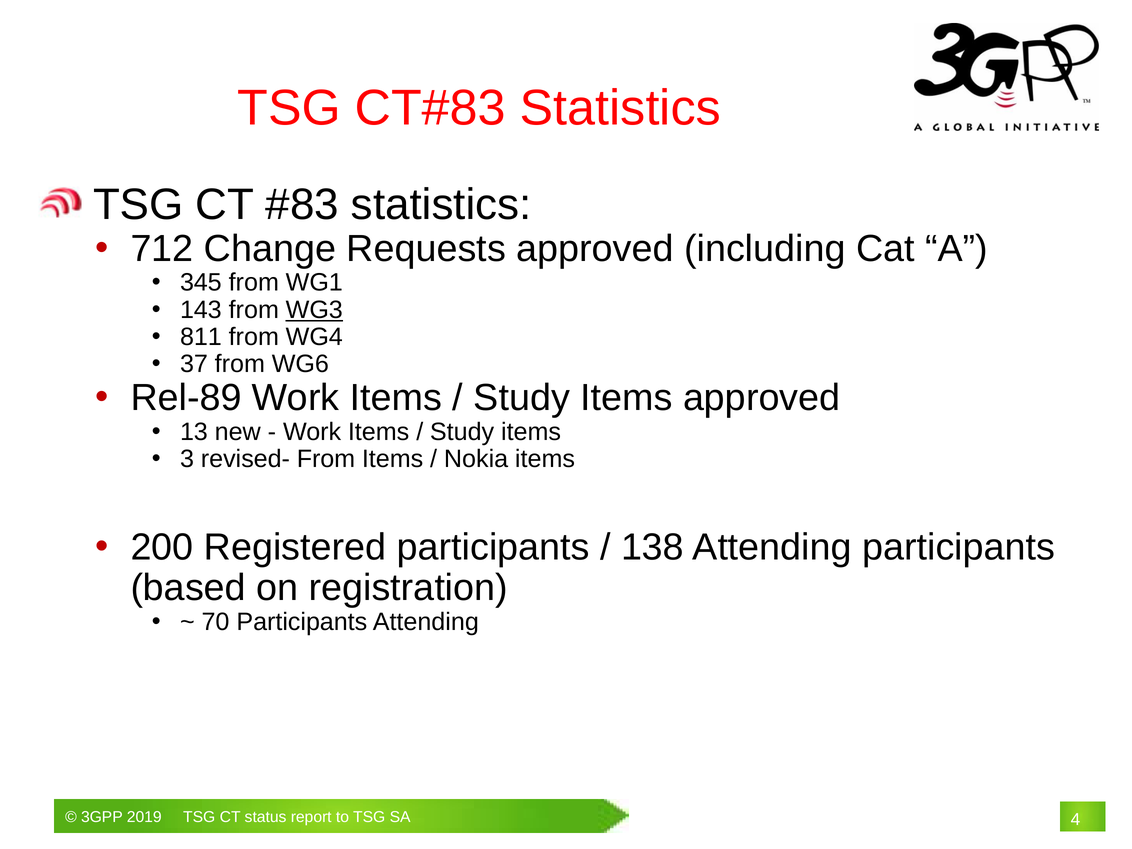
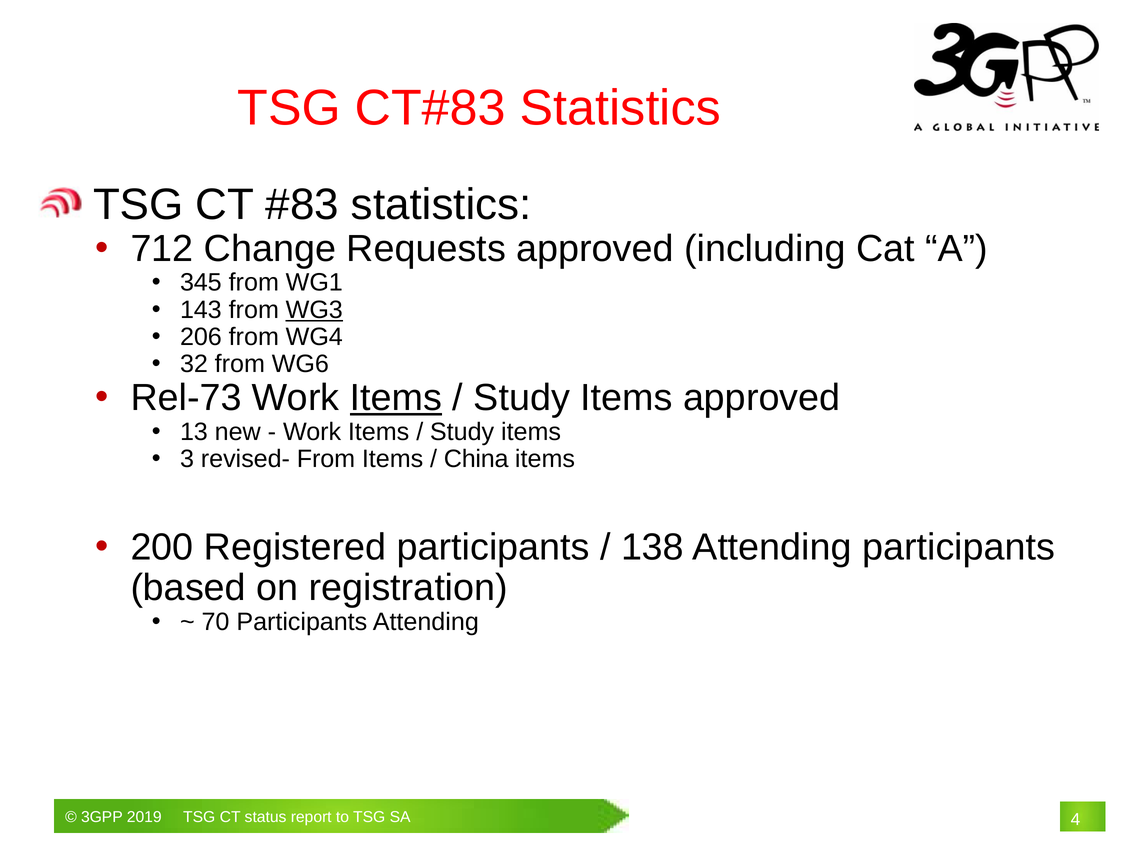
811: 811 -> 206
37: 37 -> 32
Rel-89: Rel-89 -> Rel-73
Items at (396, 398) underline: none -> present
Nokia: Nokia -> China
